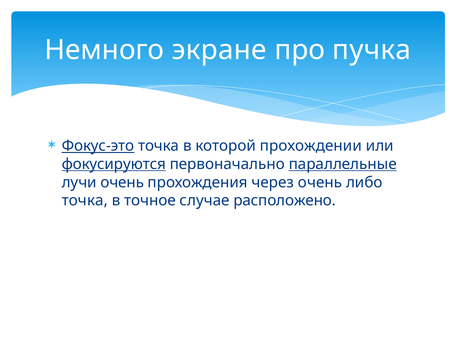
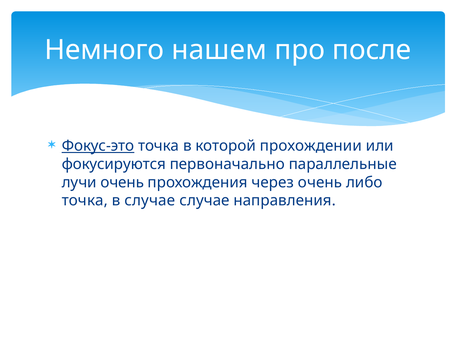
экране: экране -> нашем
пучка: пучка -> после
фокусируются underline: present -> none
параллельные underline: present -> none
в точное: точное -> случае
расположено: расположено -> направления
